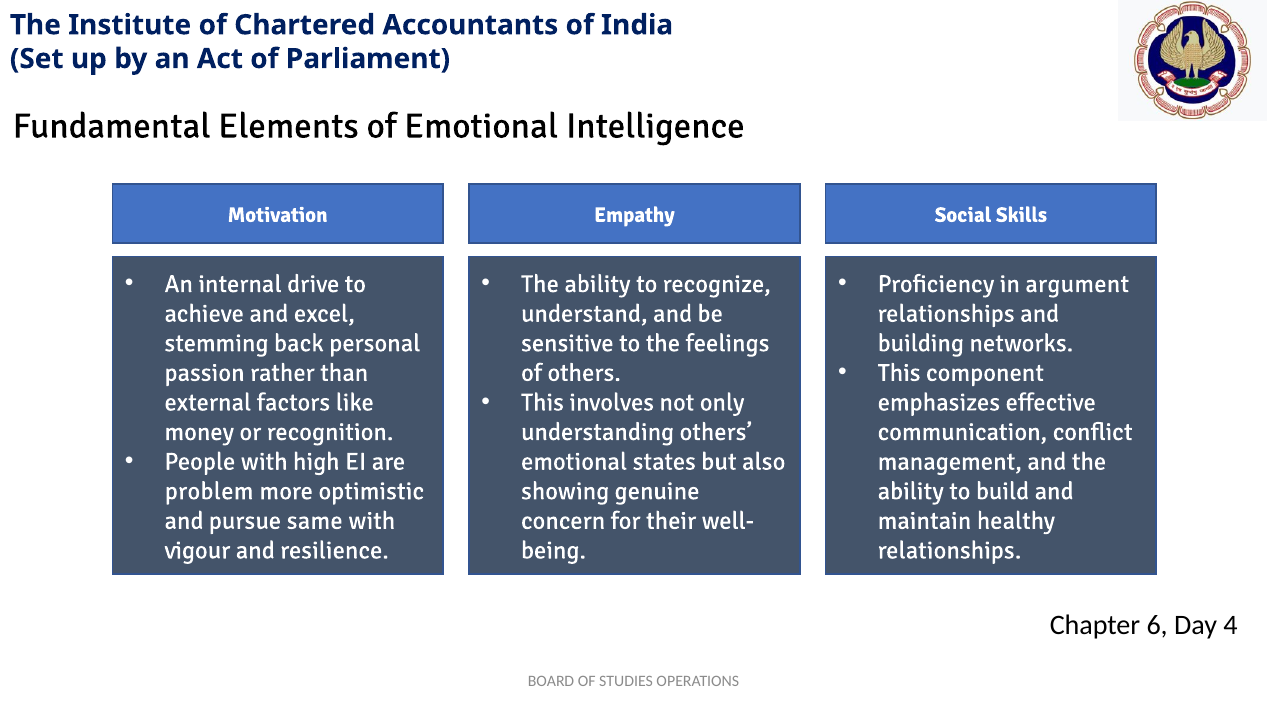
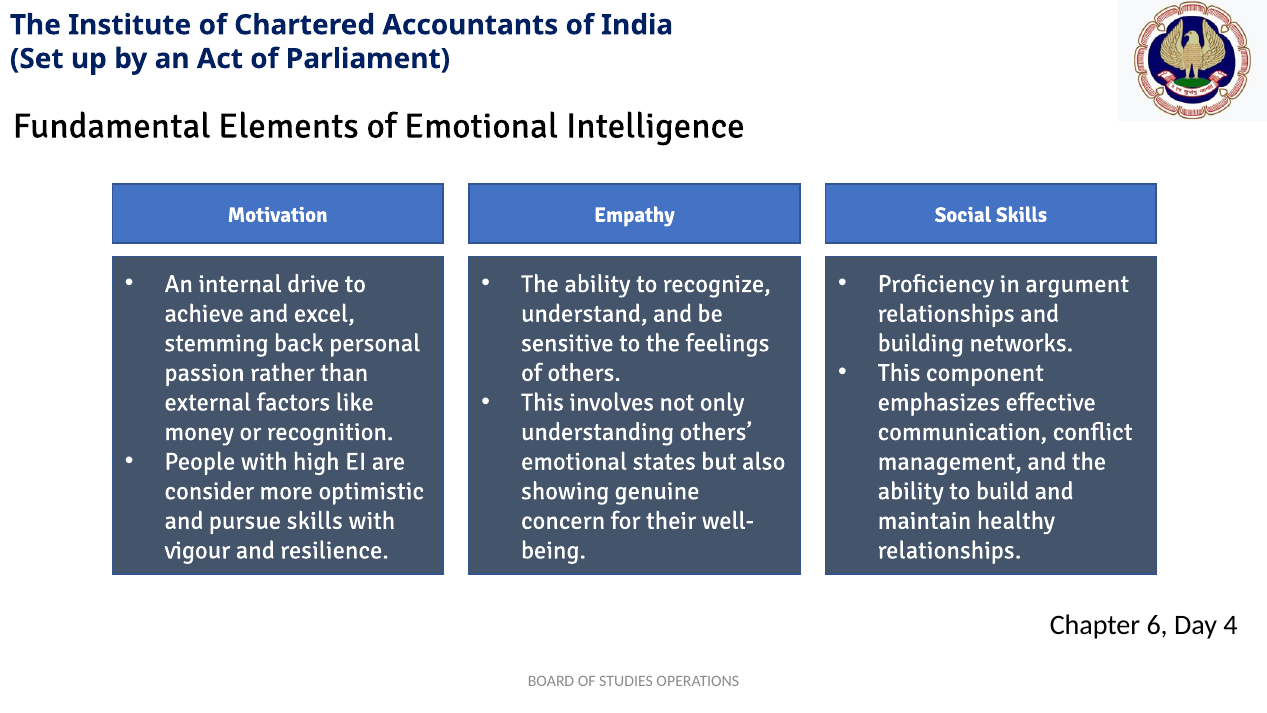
problem: problem -> consider
pursue same: same -> skills
